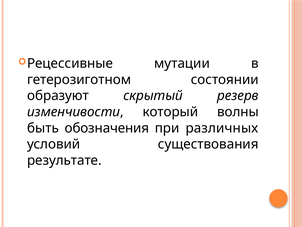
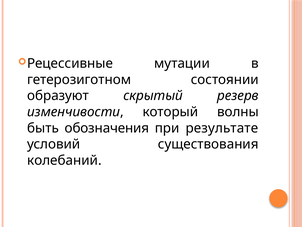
различных: различных -> результате
результате: результате -> колебаний
